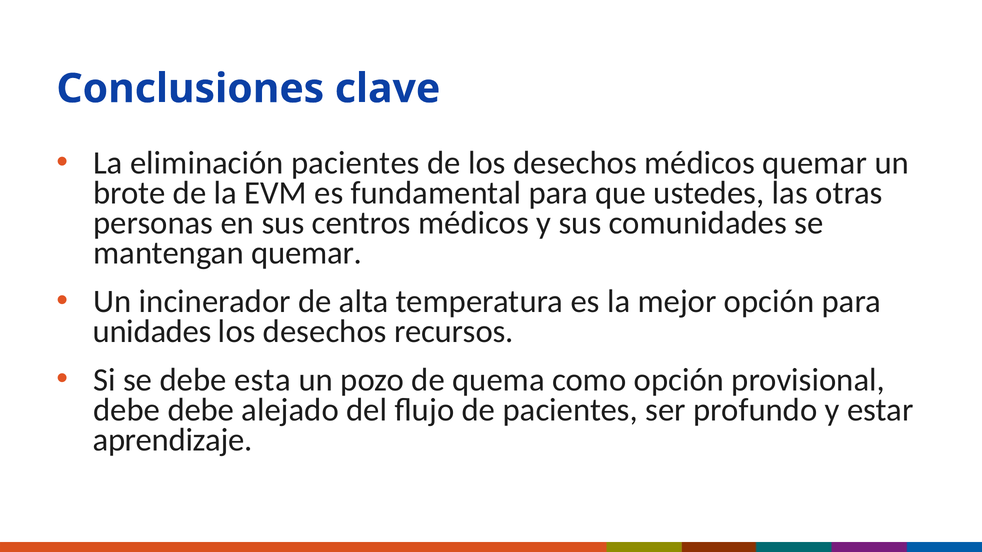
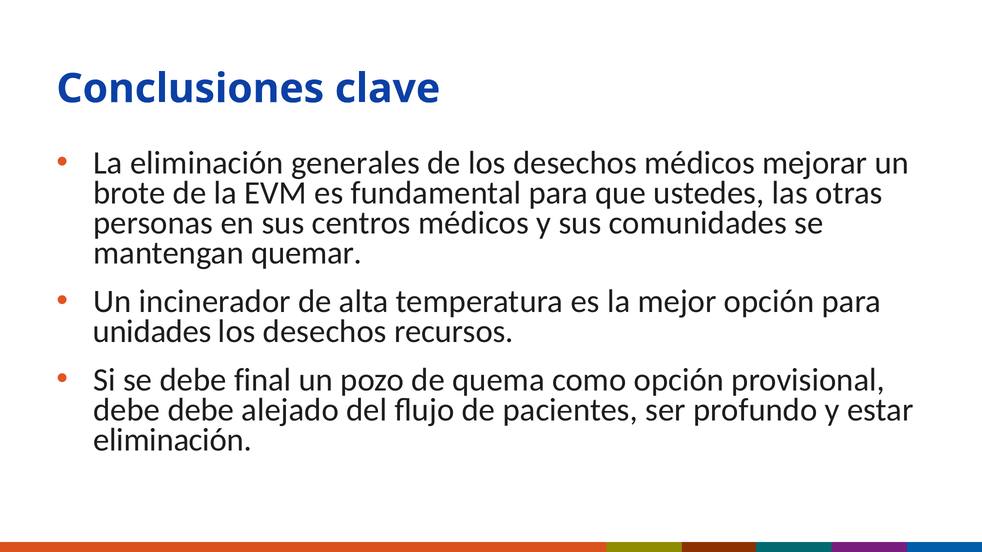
eliminación pacientes: pacientes -> generales
médicos quemar: quemar -> mejorar
esta: esta -> final
aprendizaje at (173, 440): aprendizaje -> eliminación
